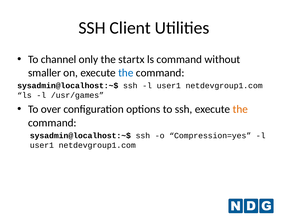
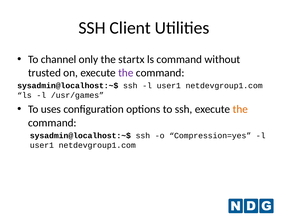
smaller: smaller -> trusted
the at (126, 73) colour: blue -> purple
over: over -> uses
